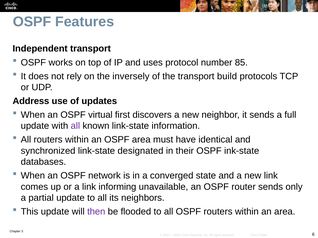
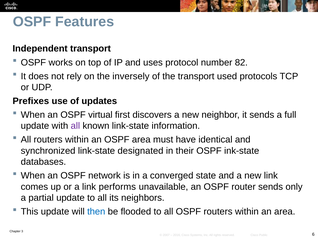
85: 85 -> 82
build: build -> used
Address: Address -> Prefixes
informing: informing -> performs
then colour: purple -> blue
